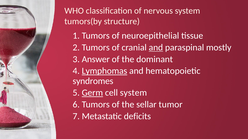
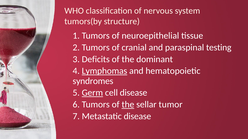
and at (156, 48) underline: present -> none
mostly: mostly -> testing
Answer: Answer -> Deficits
cell system: system -> disease
the at (128, 105) underline: none -> present
Metastatic deficits: deficits -> disease
